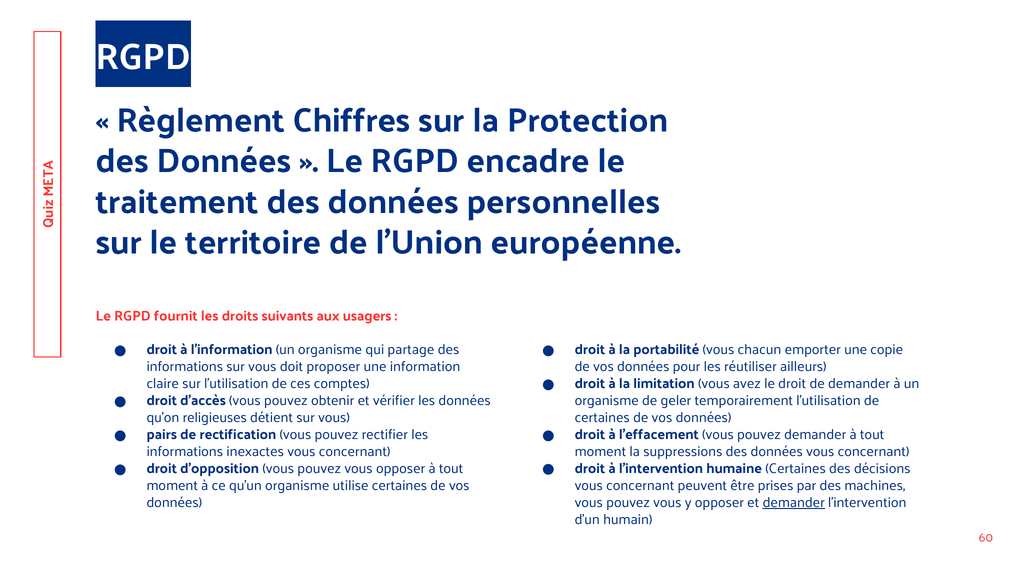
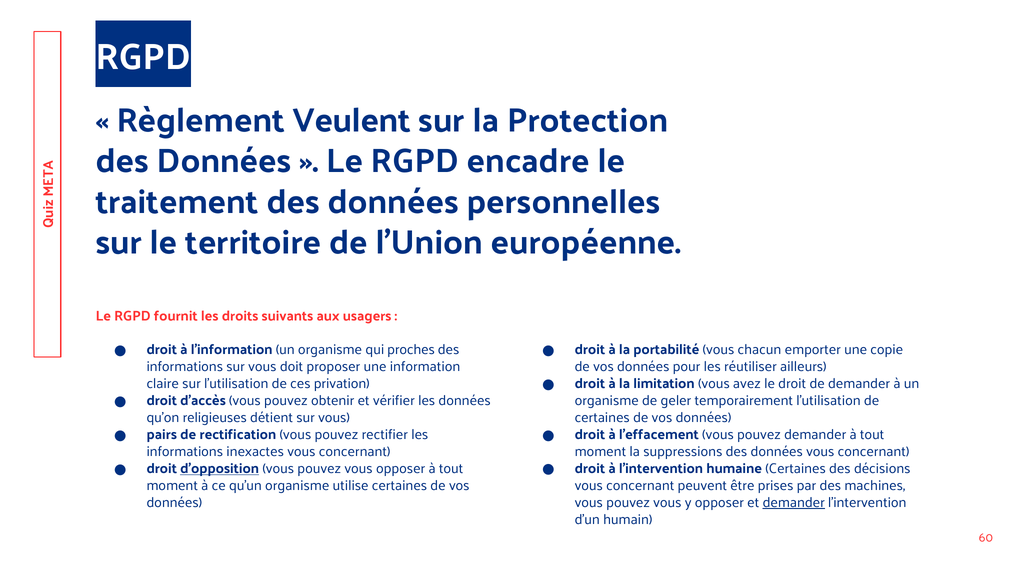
Chiffres: Chiffres -> Veulent
partage: partage -> proches
comptes: comptes -> privation
d’opposition underline: none -> present
